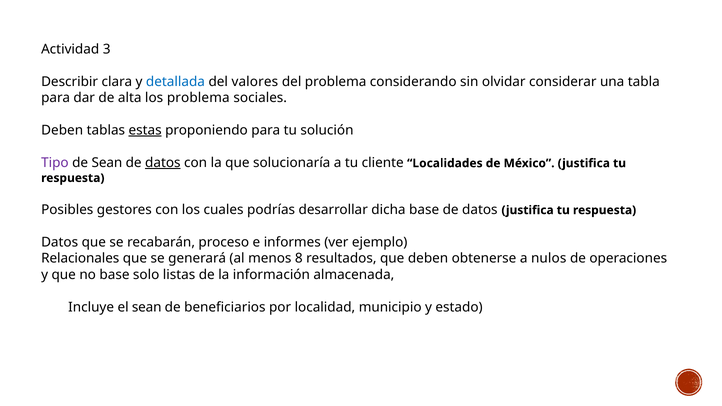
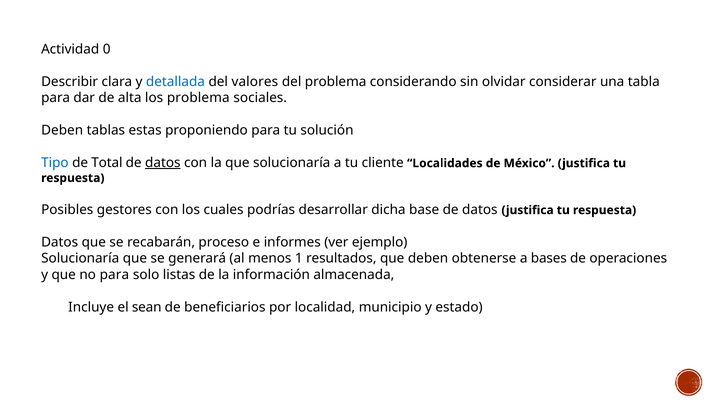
3: 3 -> 0
estas underline: present -> none
Tipo colour: purple -> blue
de Sean: Sean -> Total
Relacionales at (80, 258): Relacionales -> Solucionaría
8: 8 -> 1
nulos: nulos -> bases
no base: base -> para
